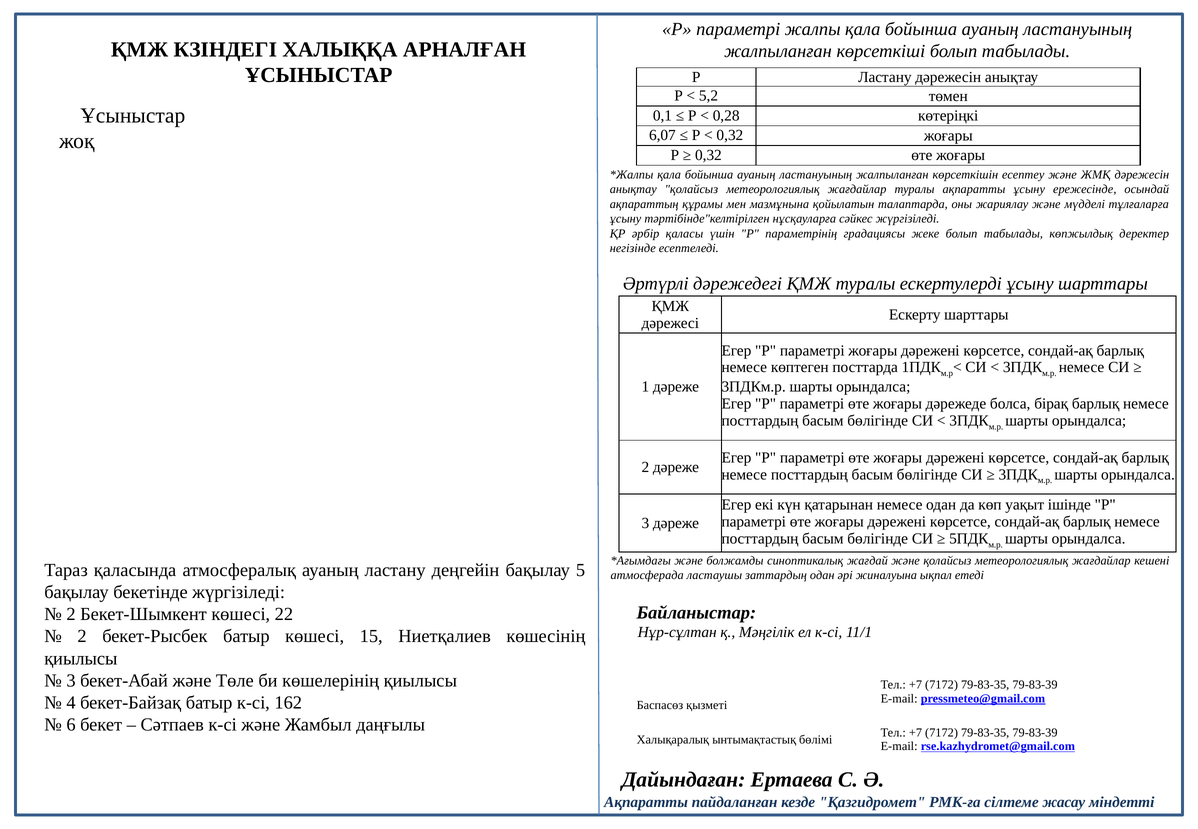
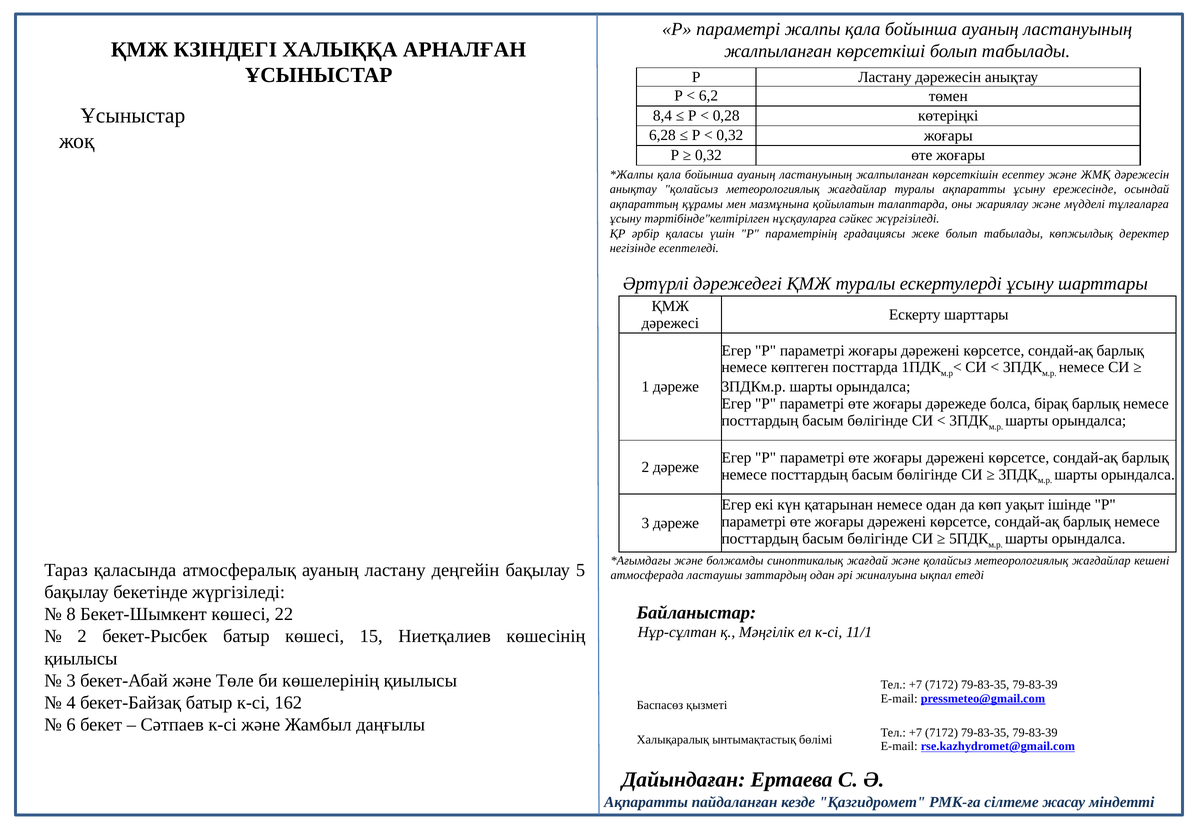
5,2: 5,2 -> 6,2
0,1: 0,1 -> 8,4
6,07: 6,07 -> 6,28
2 at (71, 615): 2 -> 8
